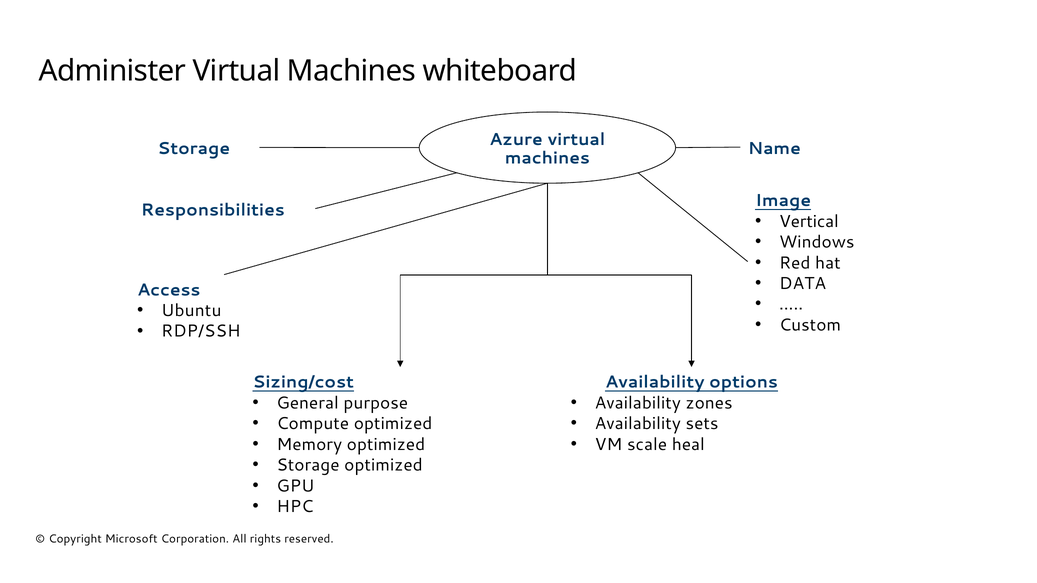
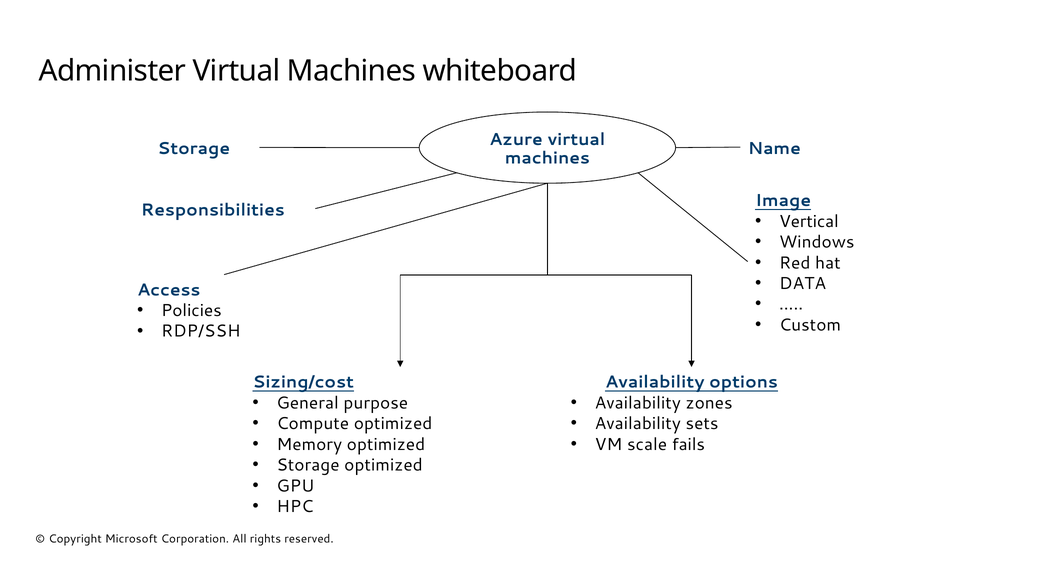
Ubuntu: Ubuntu -> Policies
heal: heal -> fails
